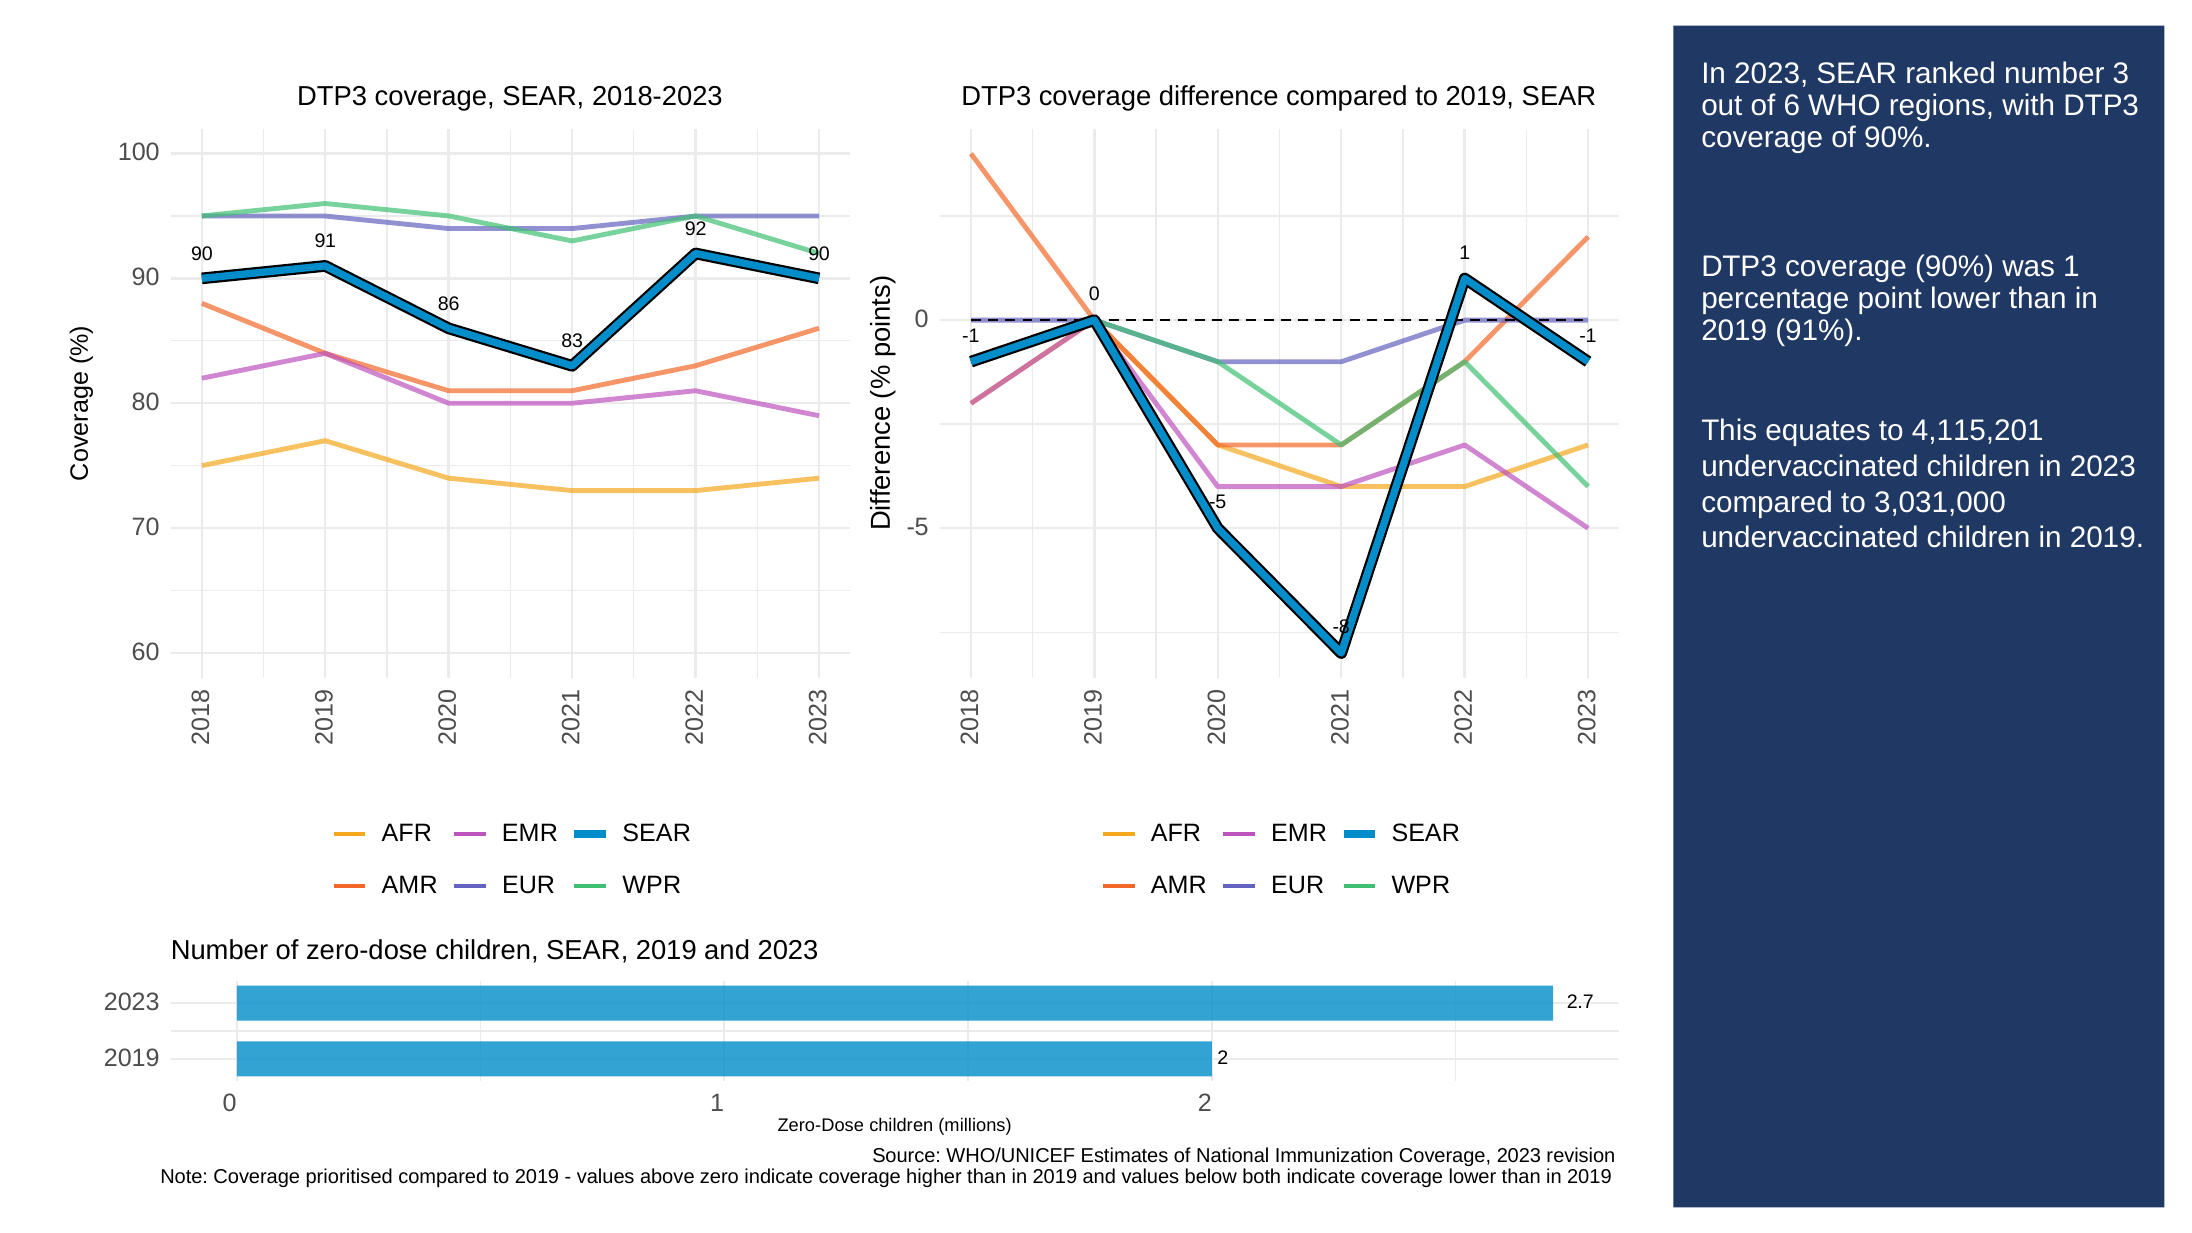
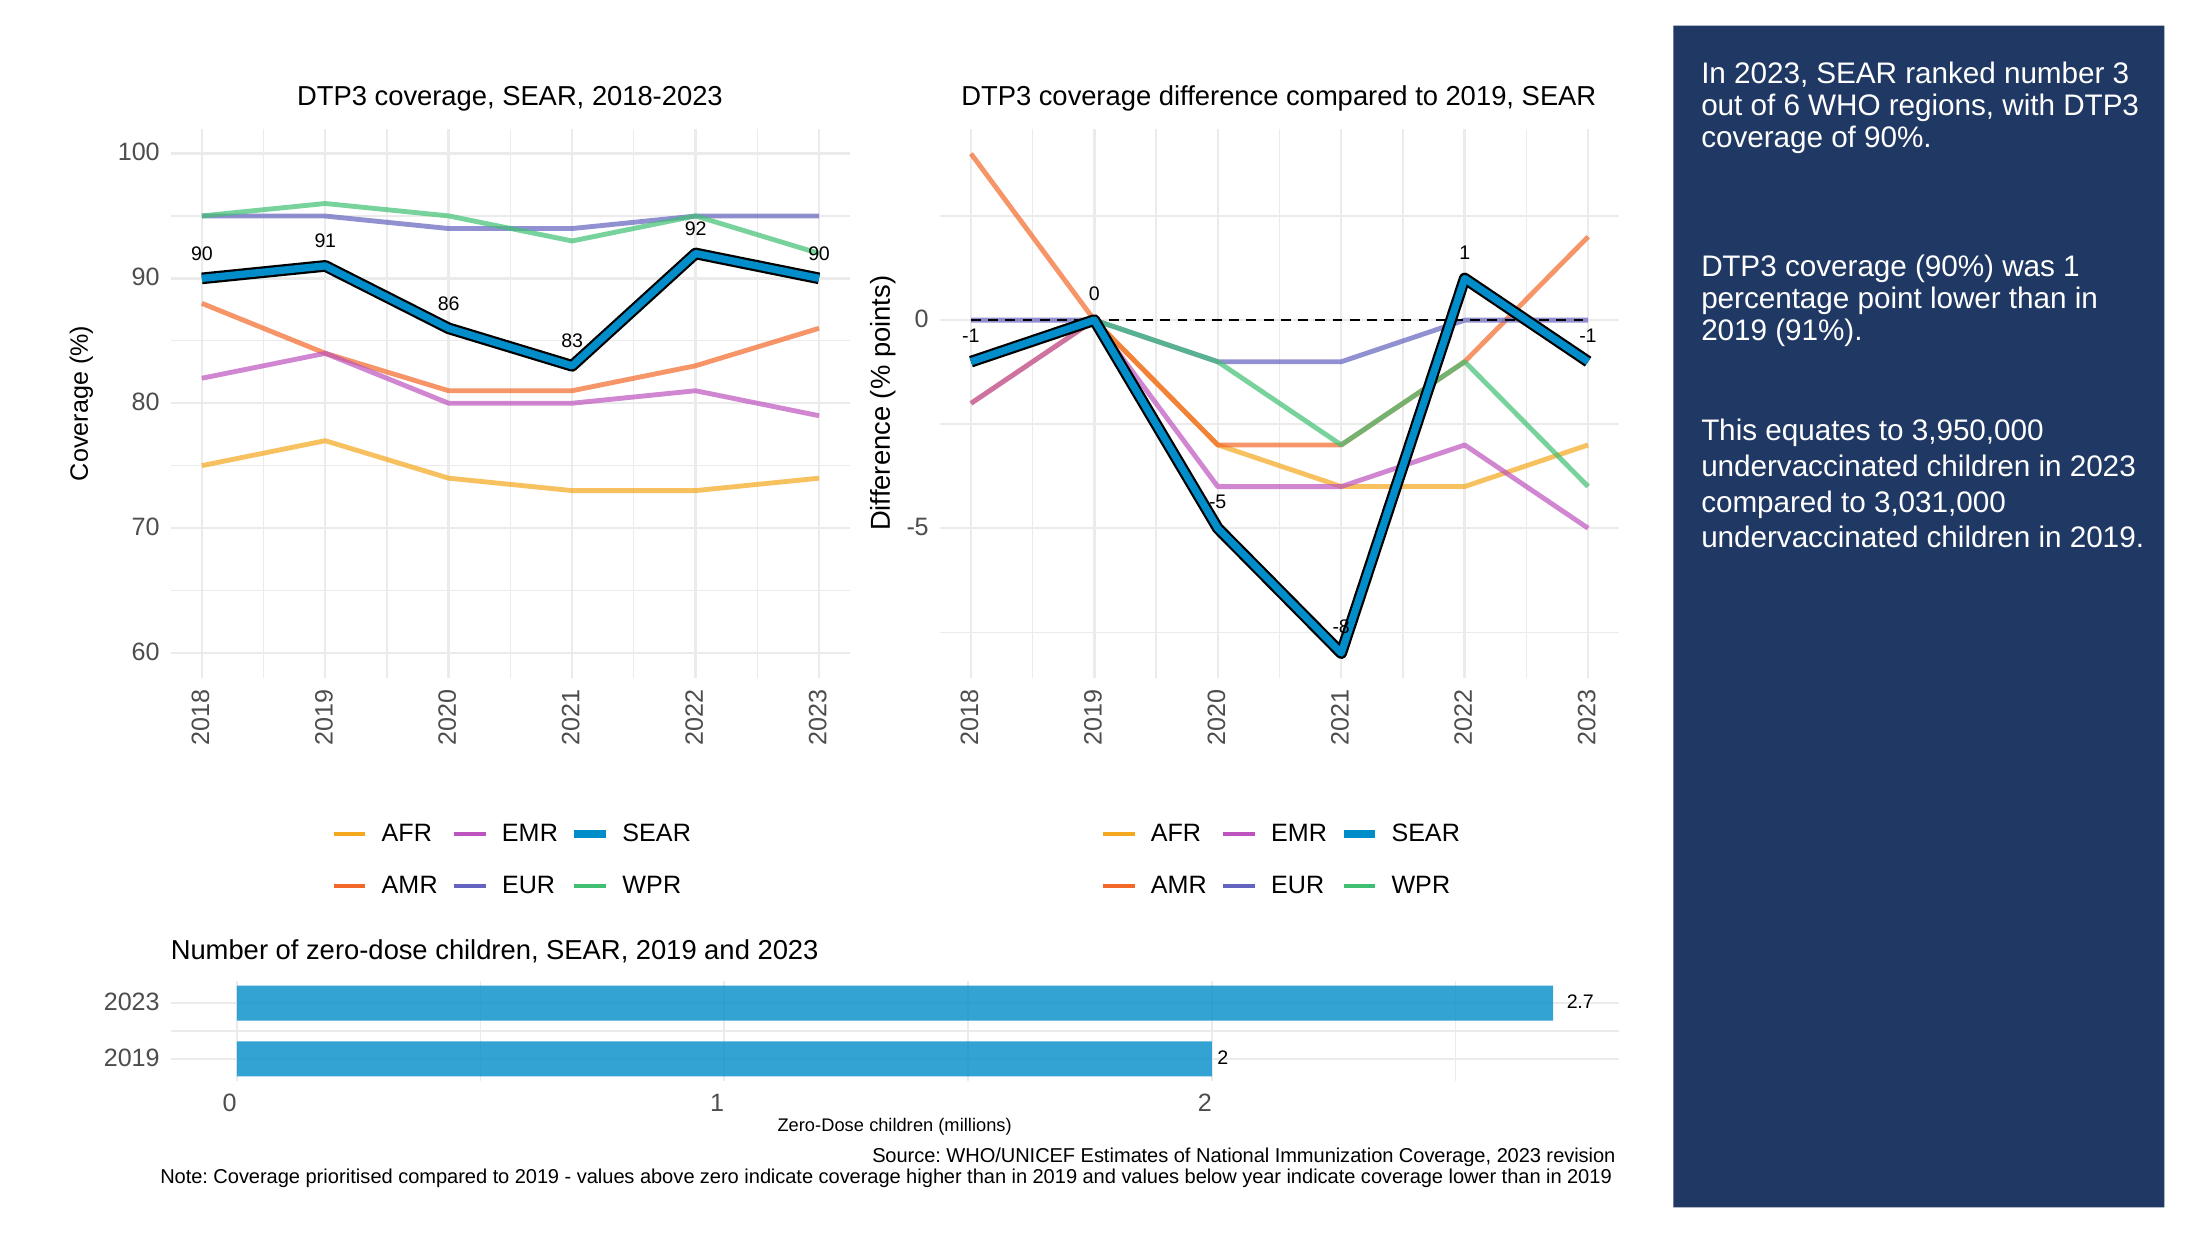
4,115,201: 4,115,201 -> 3,950,000
both: both -> year
